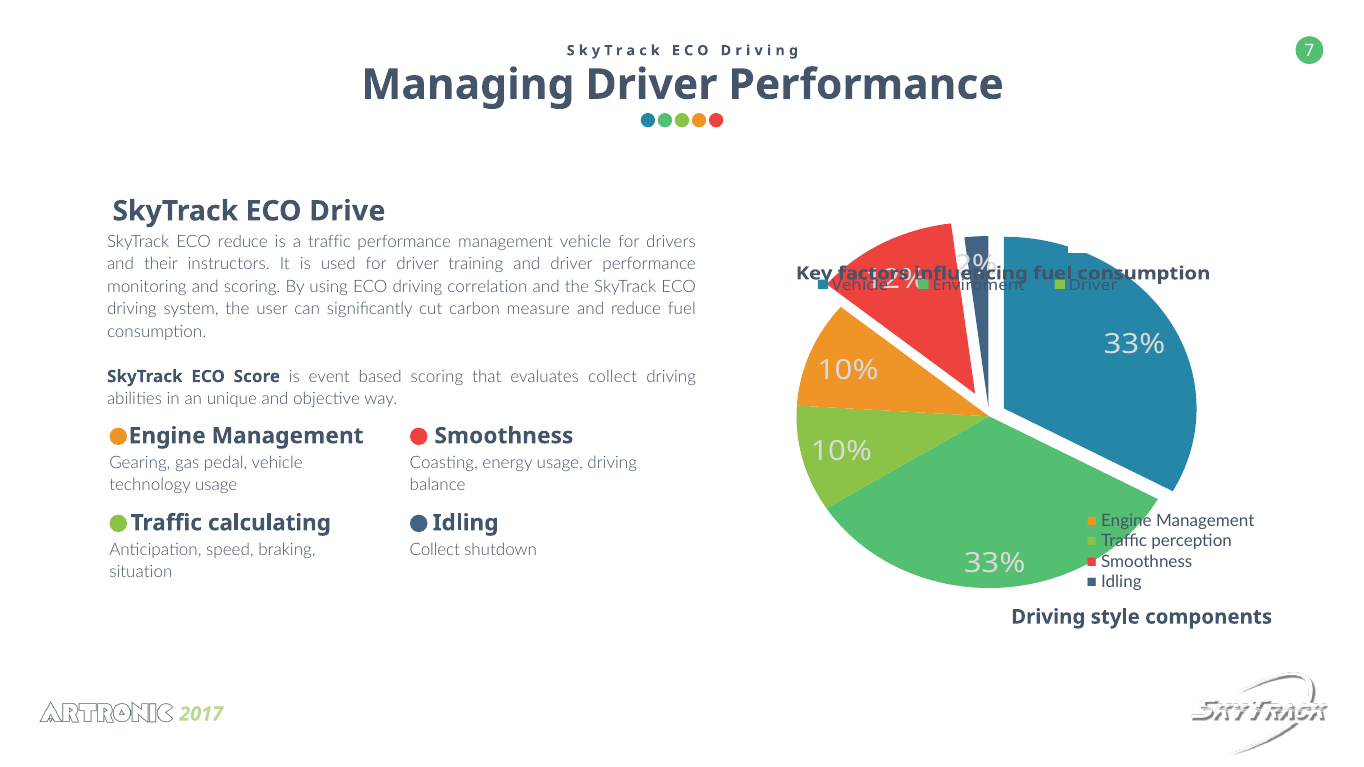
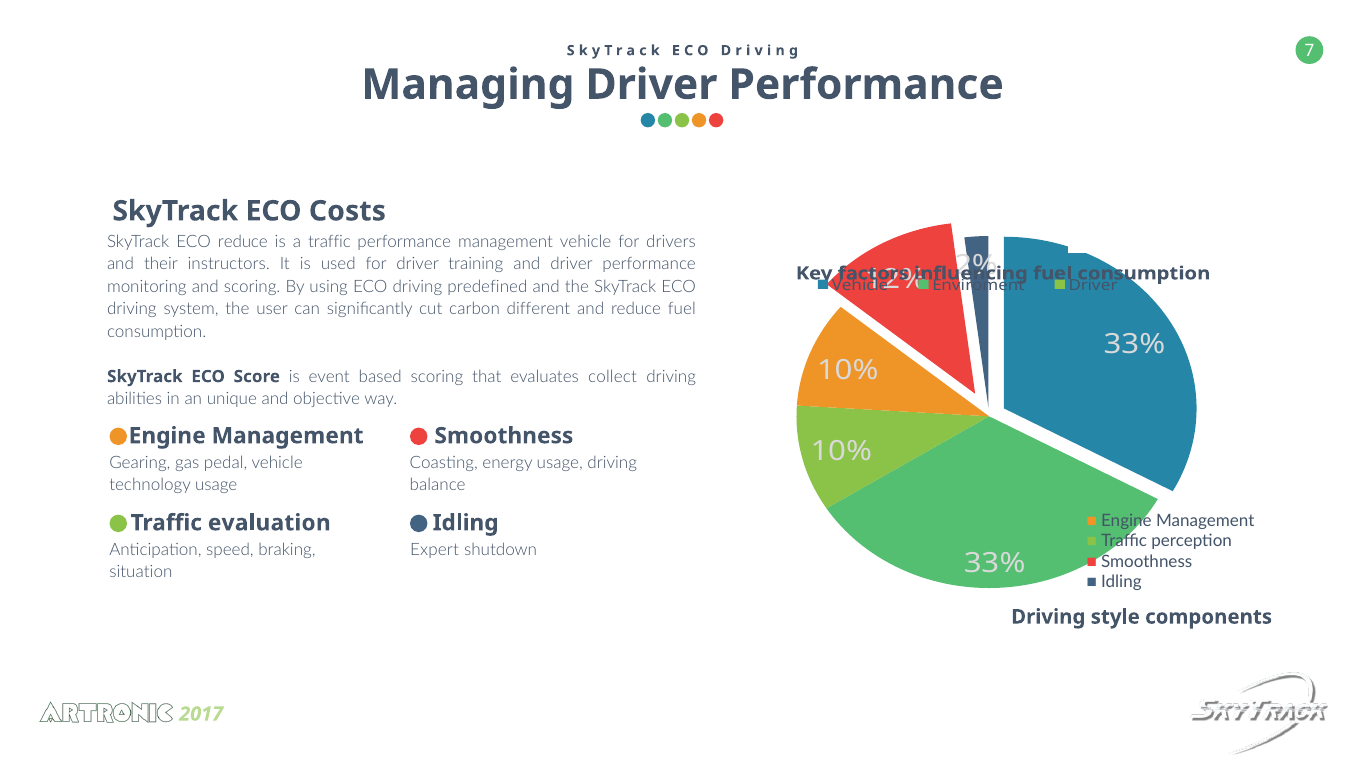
Drive: Drive -> Costs
correlation: correlation -> predefined
measure: measure -> different
calculating: calculating -> evaluation
Collect at (435, 550): Collect -> Expert
